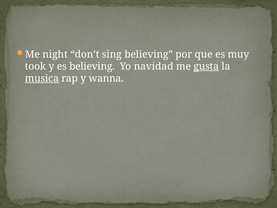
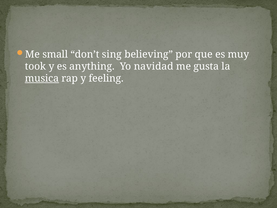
night: night -> small
es believing: believing -> anything
gusta underline: present -> none
wanna: wanna -> feeling
